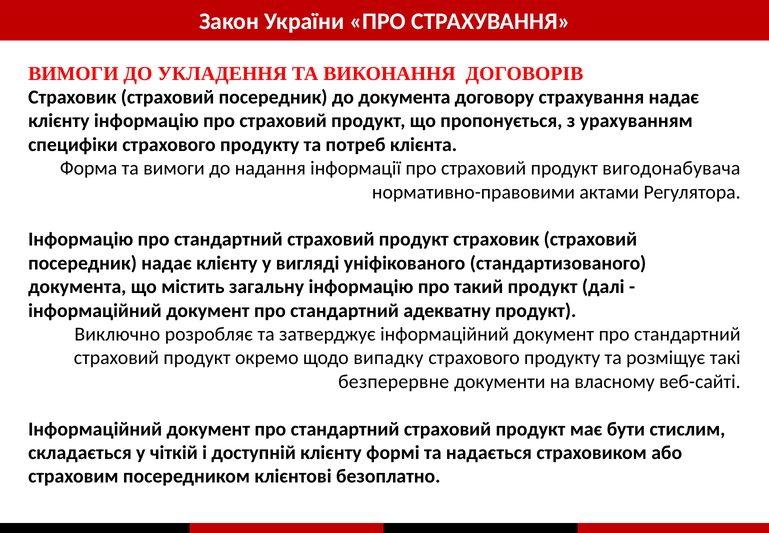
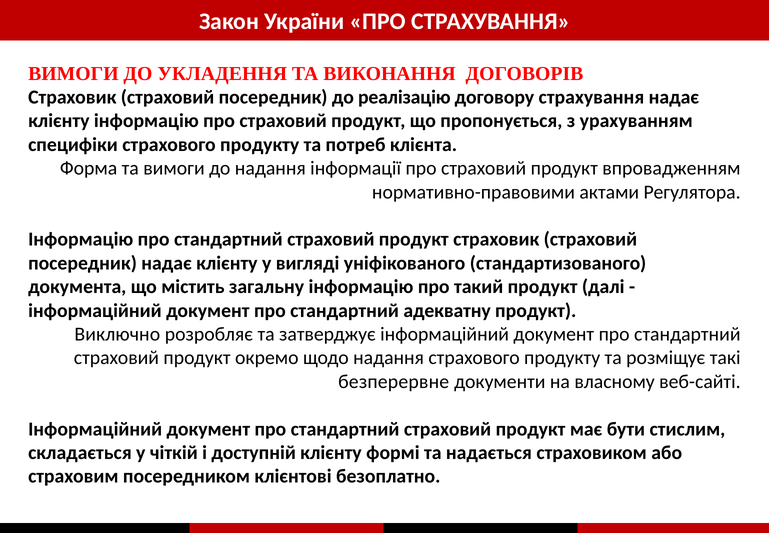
до документа: документа -> реалізацію
вигодонабувача: вигодонабувача -> впровадженням
щодо випадку: випадку -> надання
